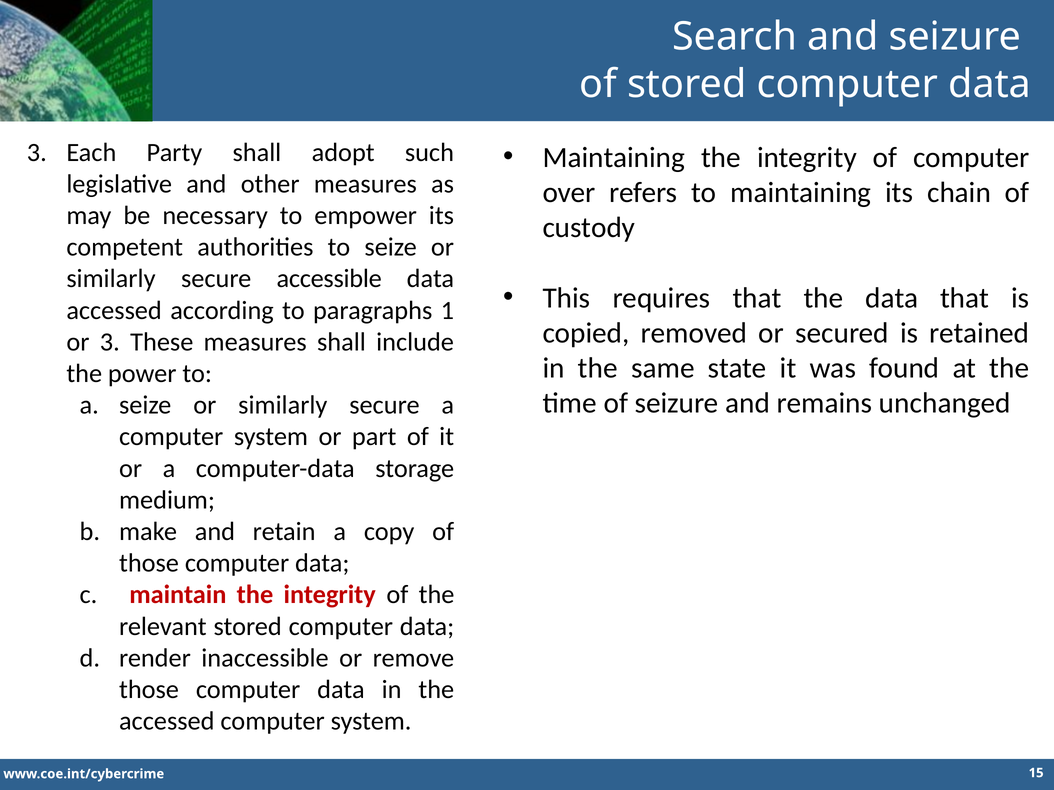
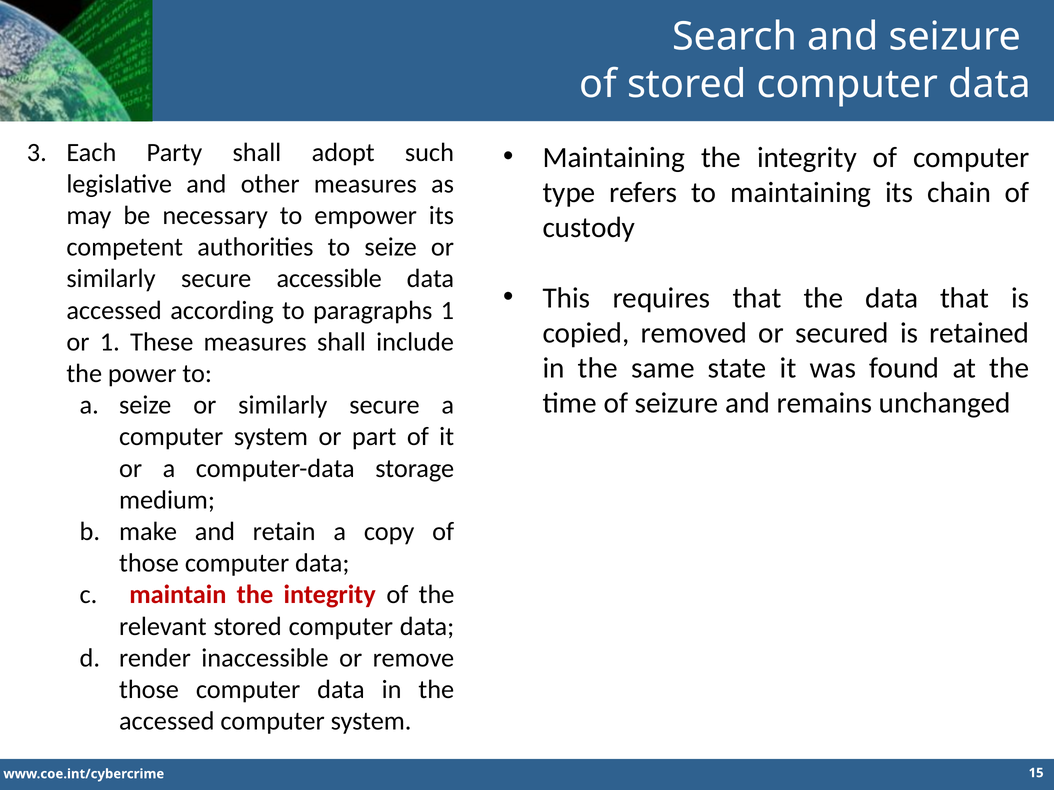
over: over -> type
or 3: 3 -> 1
